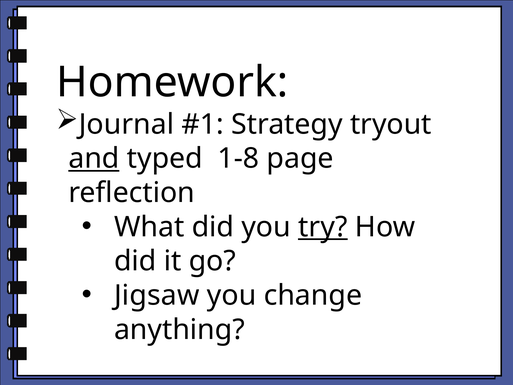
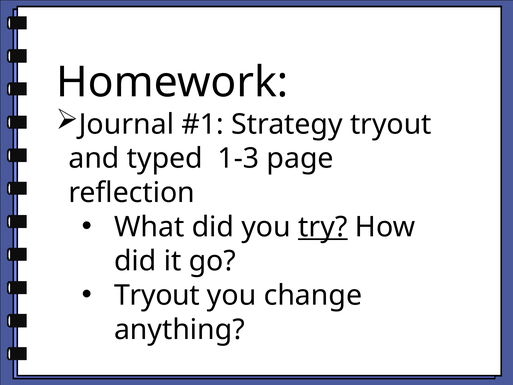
and underline: present -> none
1-8: 1-8 -> 1-3
Jigsaw at (157, 295): Jigsaw -> Tryout
